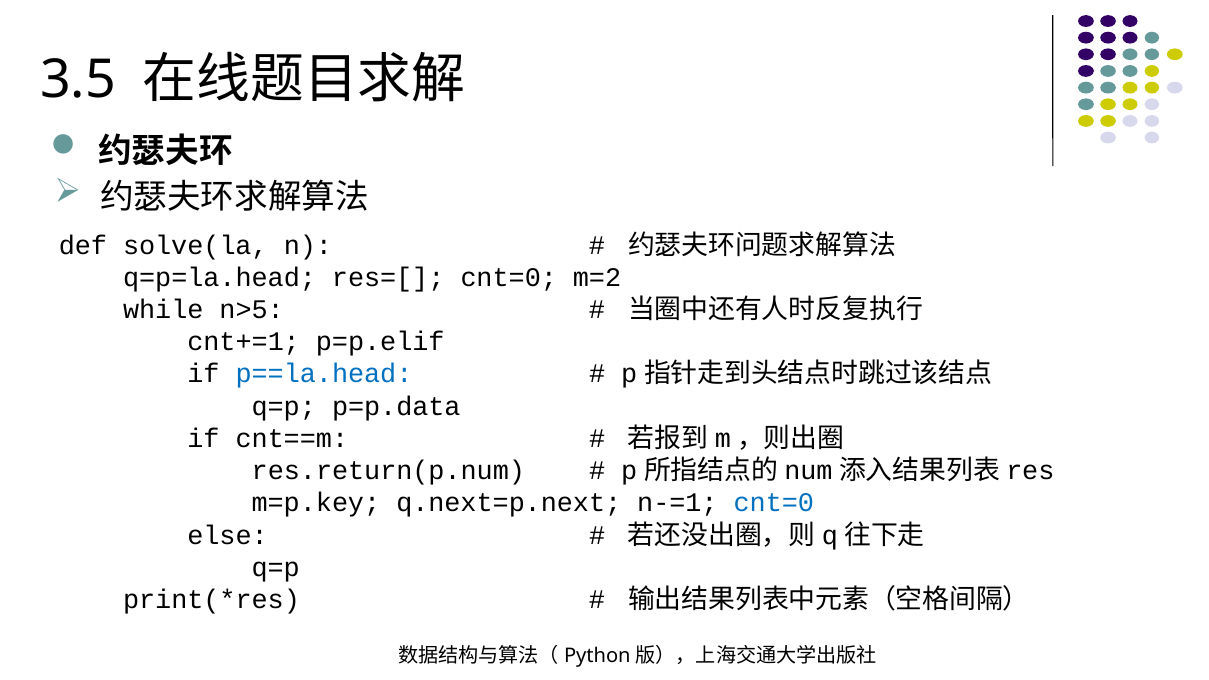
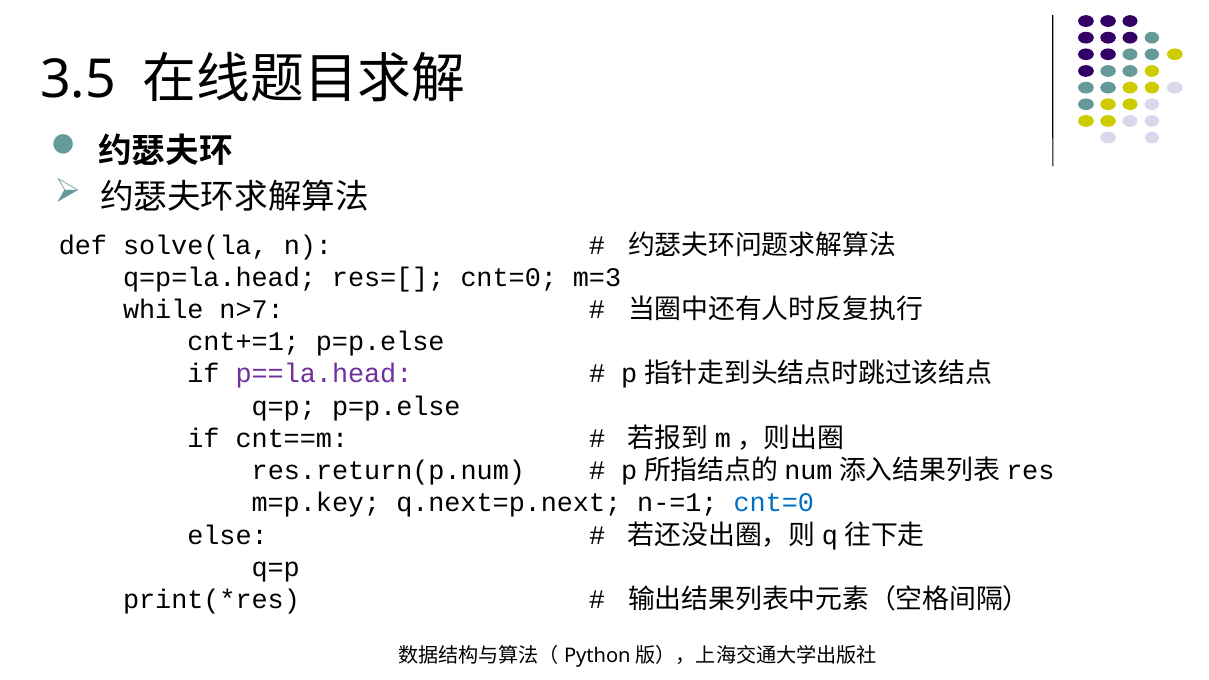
m=2: m=2 -> m=3
n>5: n>5 -> n>7
cnt+=1 p=p.elif: p=p.elif -> p=p.else
p==la.head colour: blue -> purple
q=p p=p.data: p=p.data -> p=p.else
